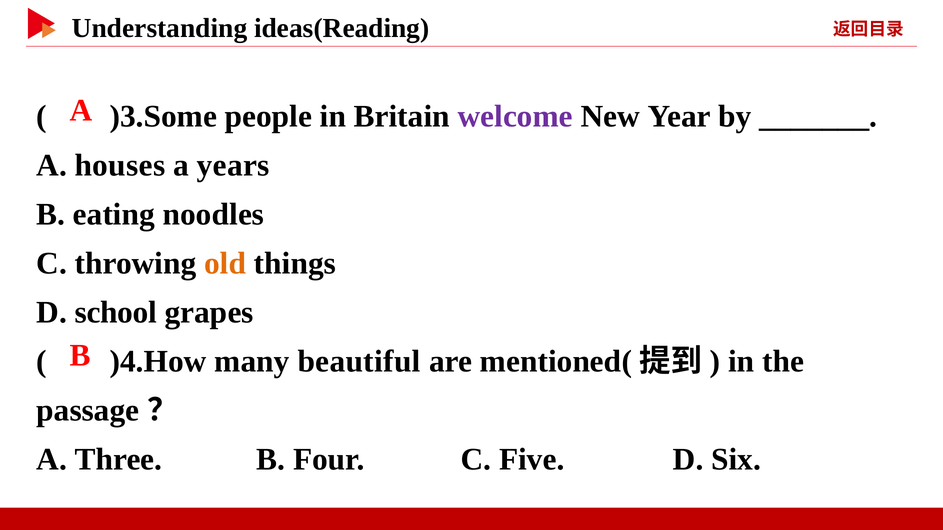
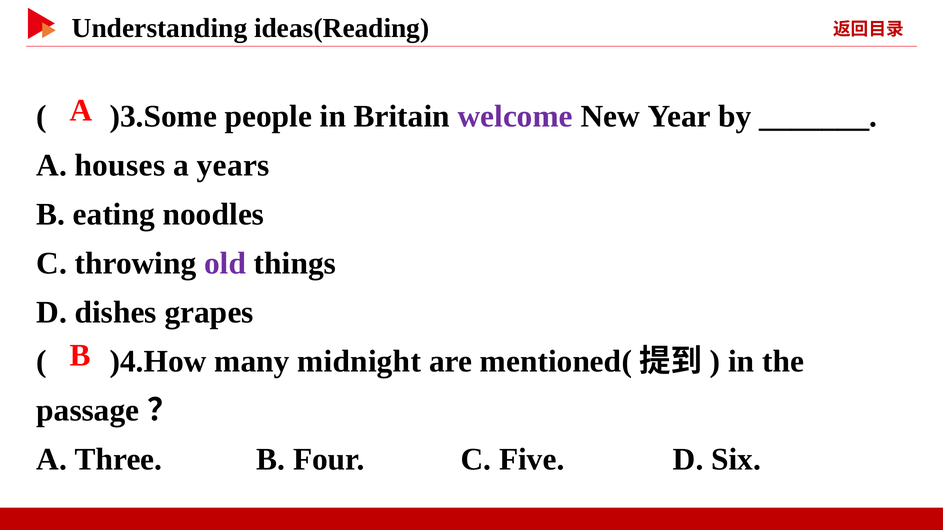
old colour: orange -> purple
school: school -> dishes
beautiful: beautiful -> midnight
